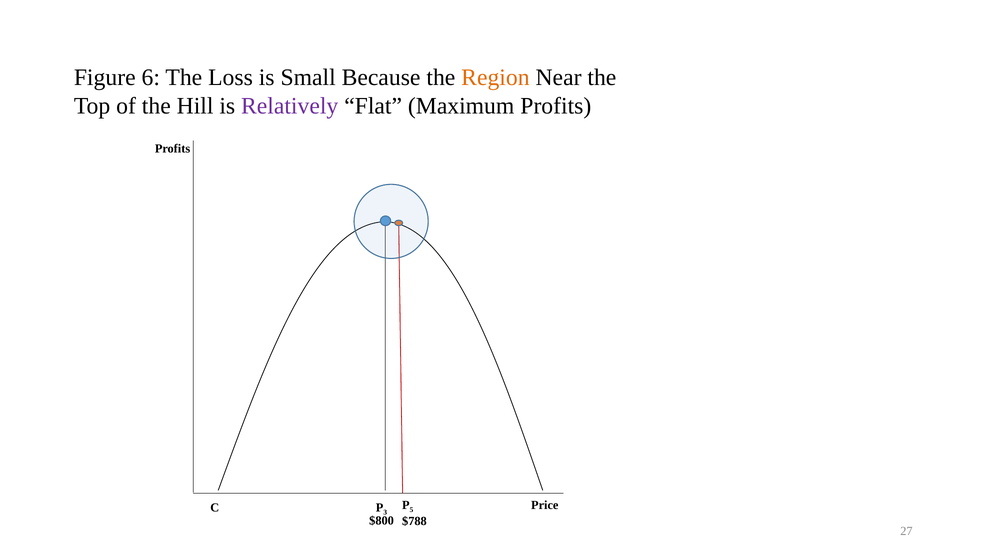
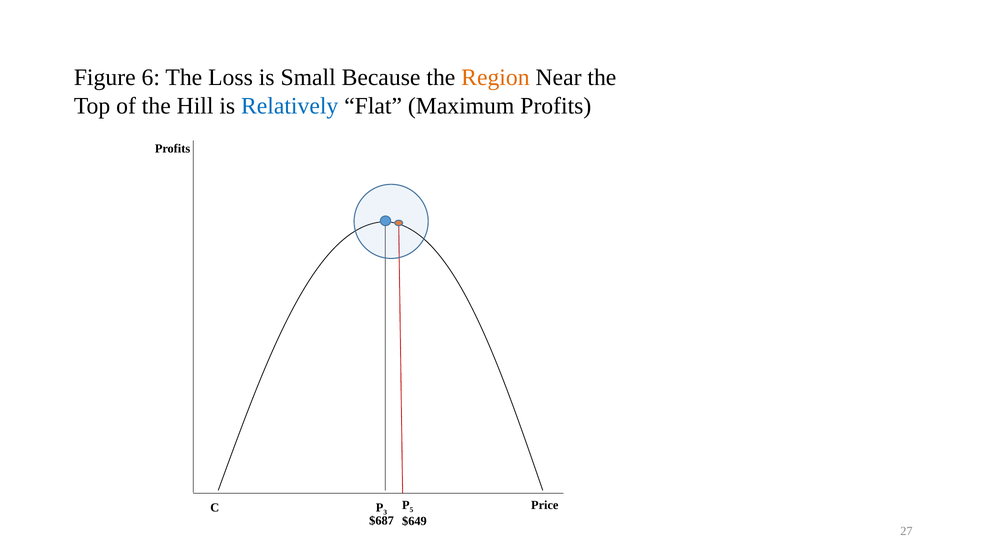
Relatively colour: purple -> blue
$800: $800 -> $687
$788: $788 -> $649
